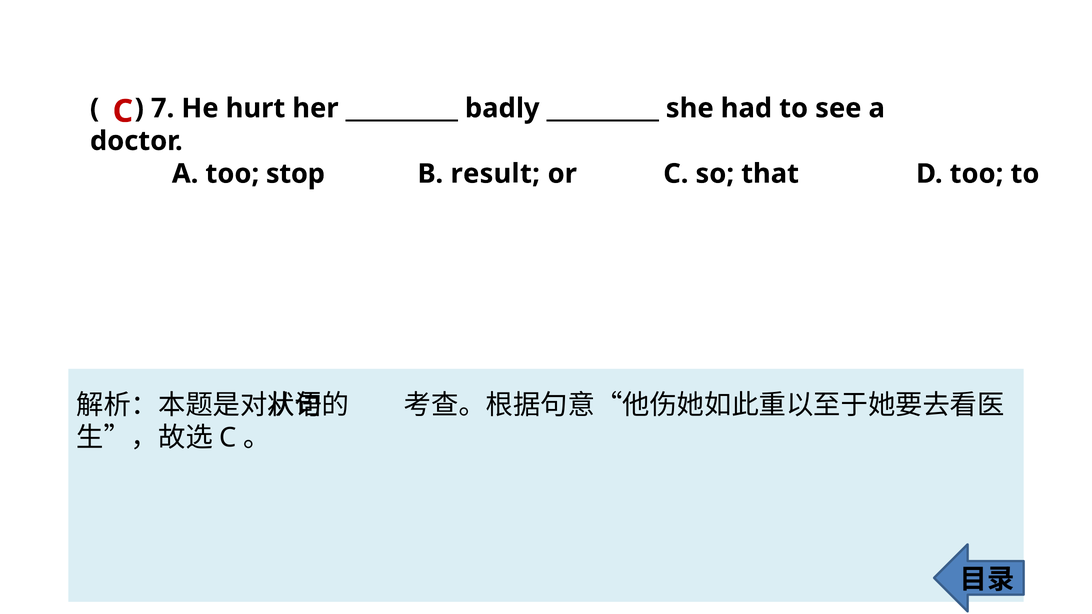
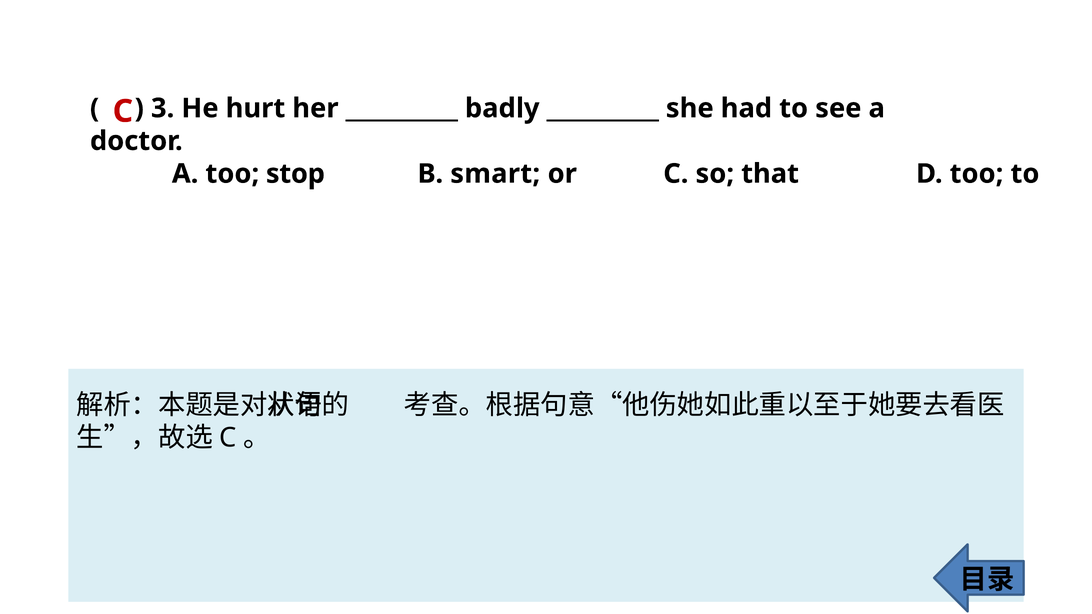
7: 7 -> 3
result: result -> smart
